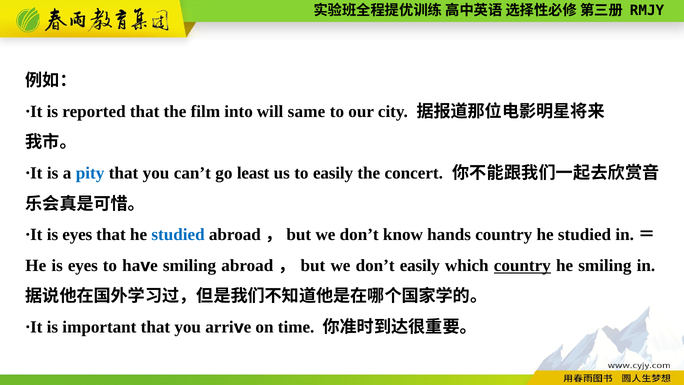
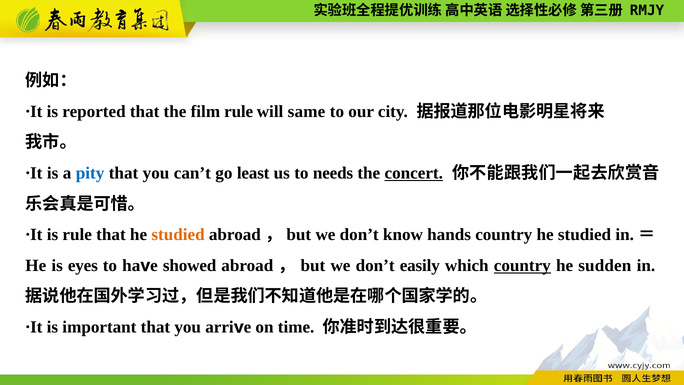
film into: into -> rule
to easily: easily -> needs
concert underline: none -> present
eyes at (77, 235): eyes -> rule
studied at (178, 235) colour: blue -> orange
smiling at (190, 265): smiling -> showed
he smiling: smiling -> sudden
